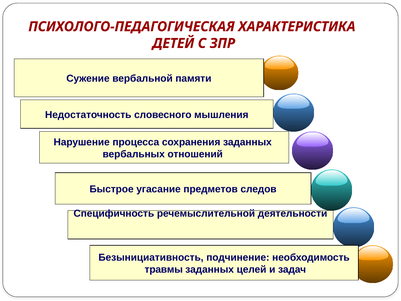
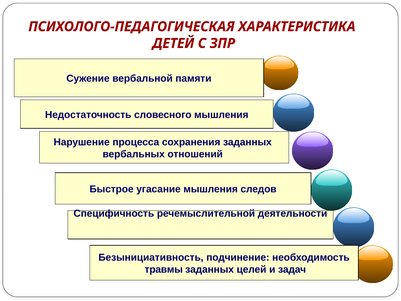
угасание предметов: предметов -> мышления
